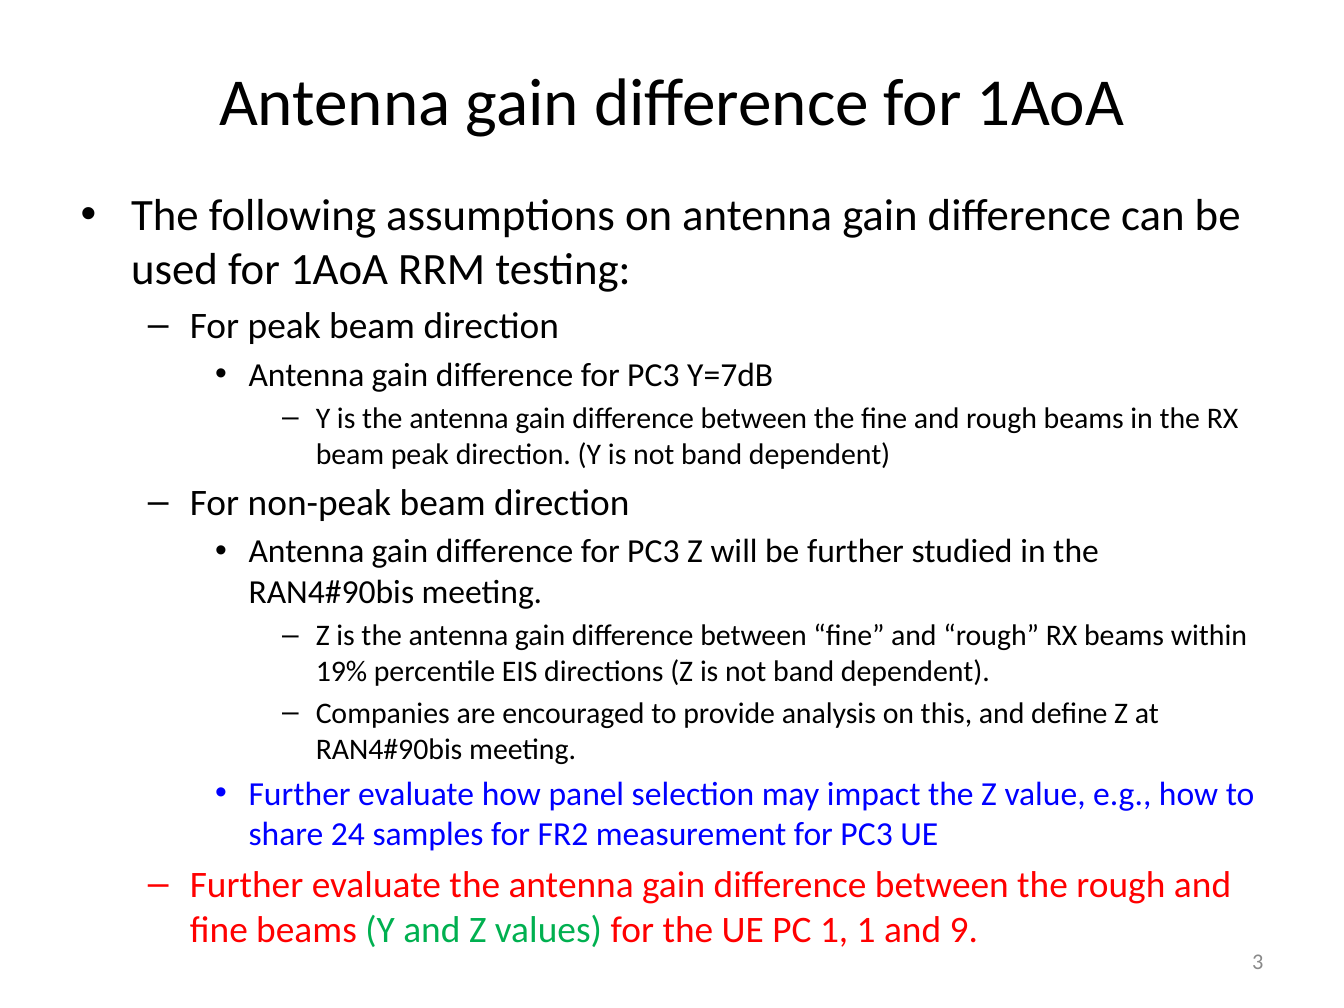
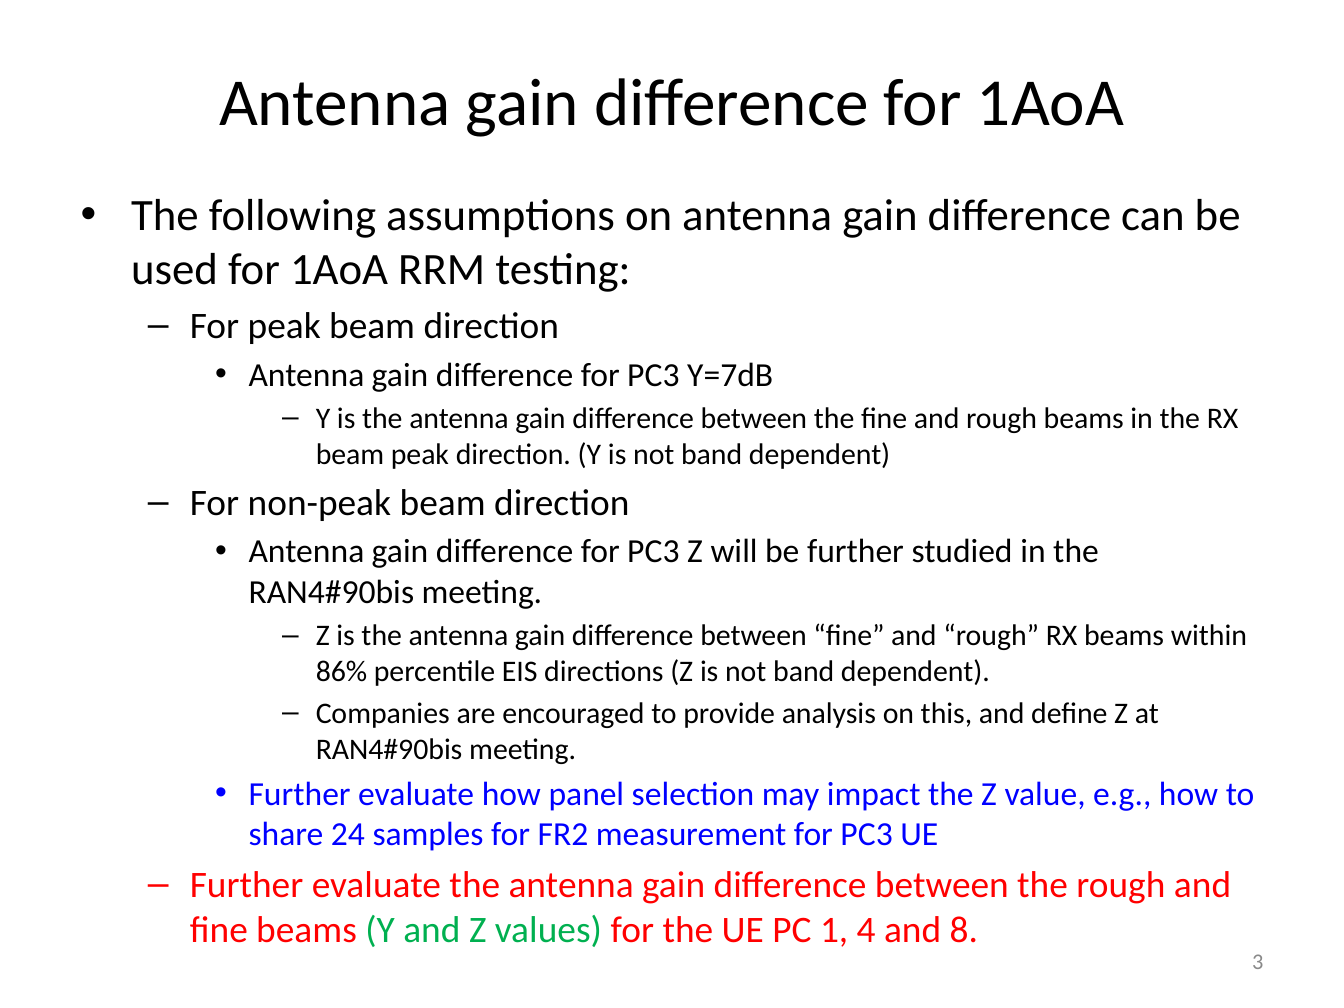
19%: 19% -> 86%
1 1: 1 -> 4
9: 9 -> 8
